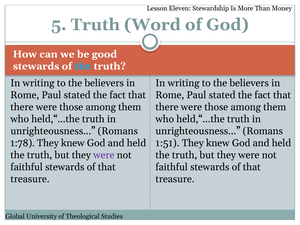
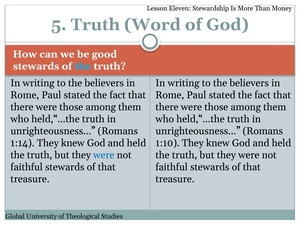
1:78: 1:78 -> 1:14
1:51: 1:51 -> 1:10
were at (104, 155) colour: purple -> blue
